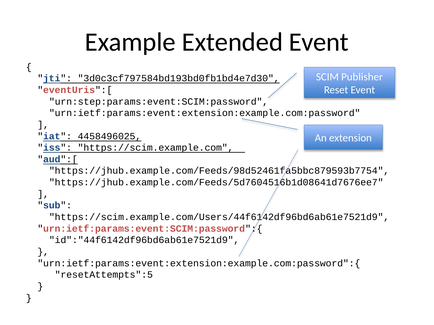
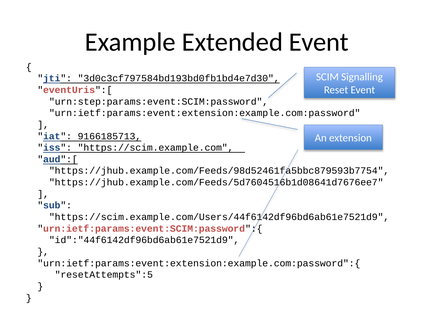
Publisher: Publisher -> Signalling
4458496025: 4458496025 -> 9166185713
